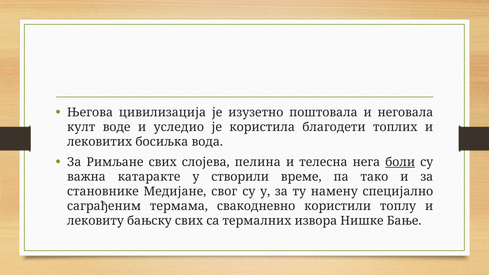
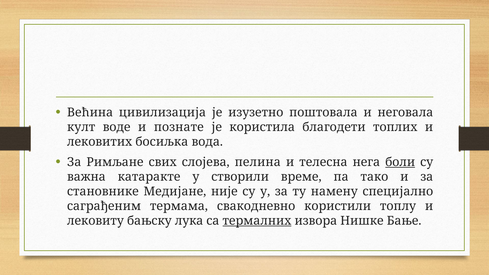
Његова: Његова -> Већина
уследио: уследио -> познате
свог: свог -> није
бањску свих: свих -> лука
термалних underline: none -> present
